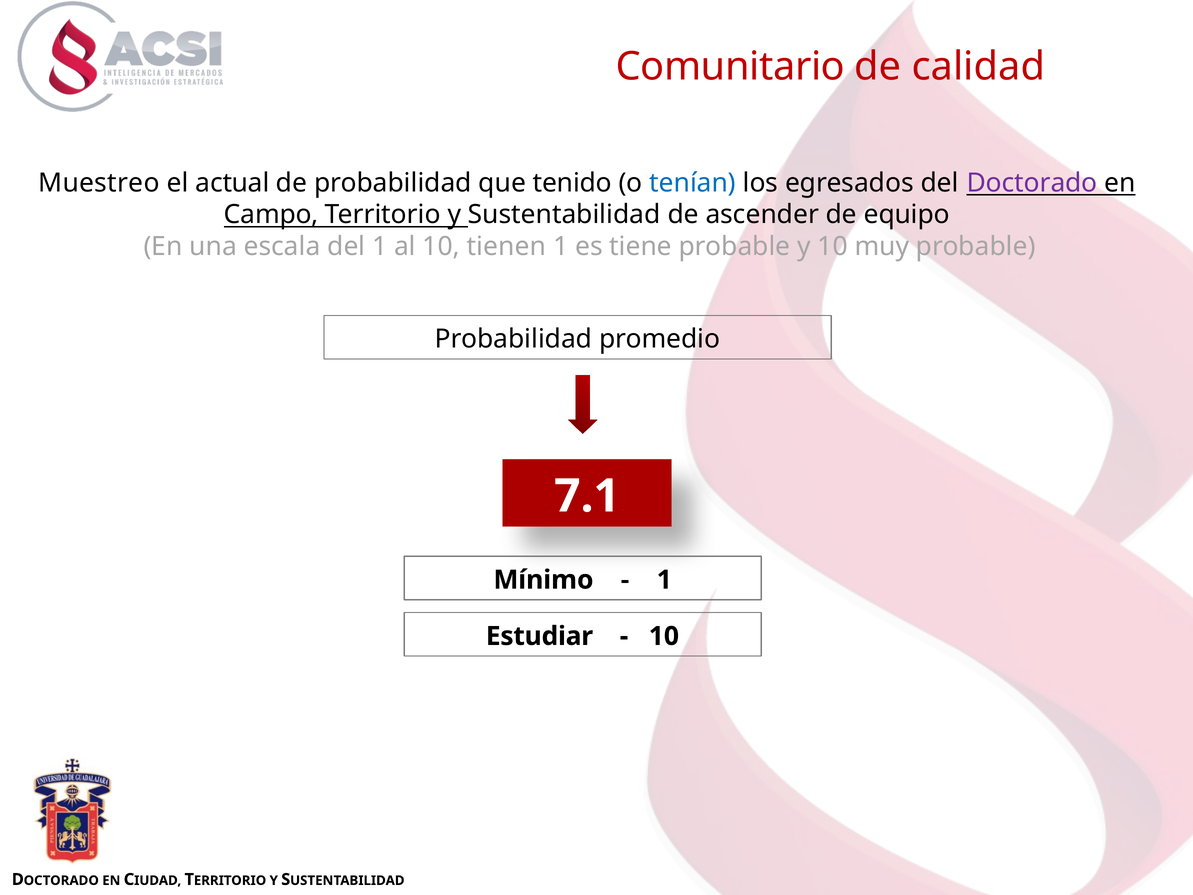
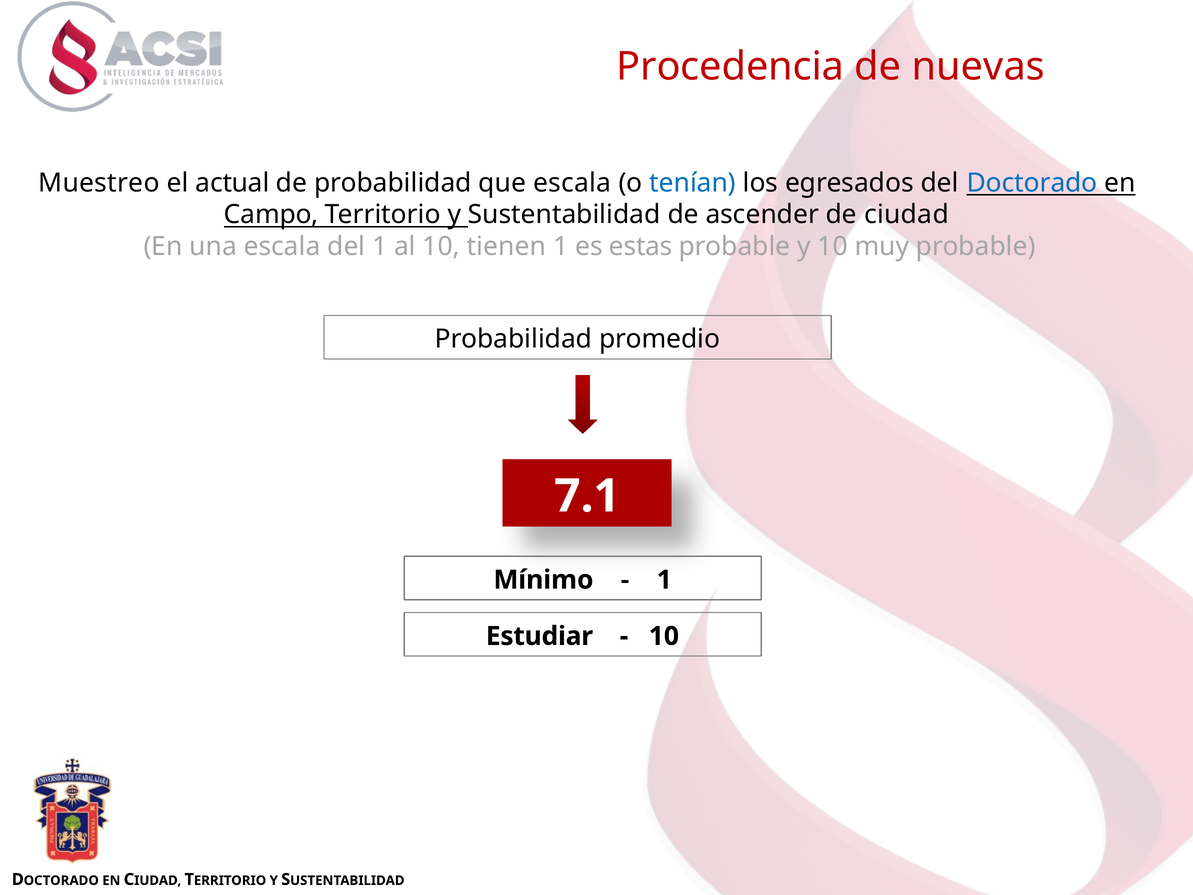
Comunitario: Comunitario -> Procedencia
calidad: calidad -> nuevas
que tenido: tenido -> escala
Doctorado at (1032, 183) colour: purple -> blue
de equipo: equipo -> ciudad
tiene: tiene -> estas
